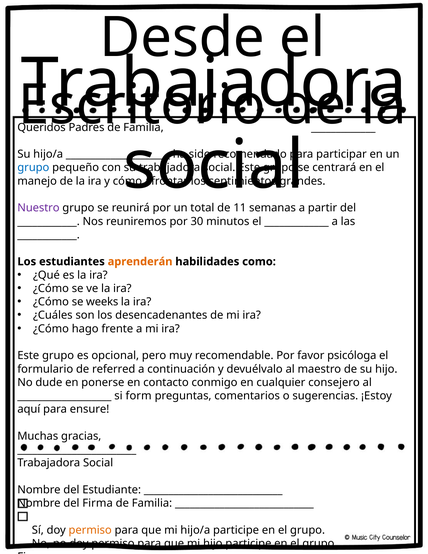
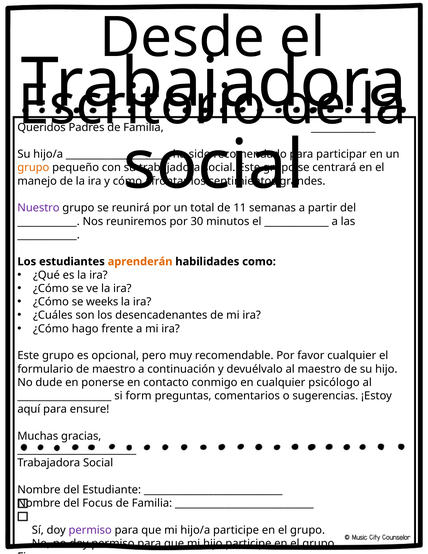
grupo at (33, 168) colour: blue -> orange
favor psicóloga: psicóloga -> cualquier
de referred: referred -> maestro
consejero: consejero -> psicólogo
del Firma: Firma -> Focus
permiso at (90, 530) colour: orange -> purple
